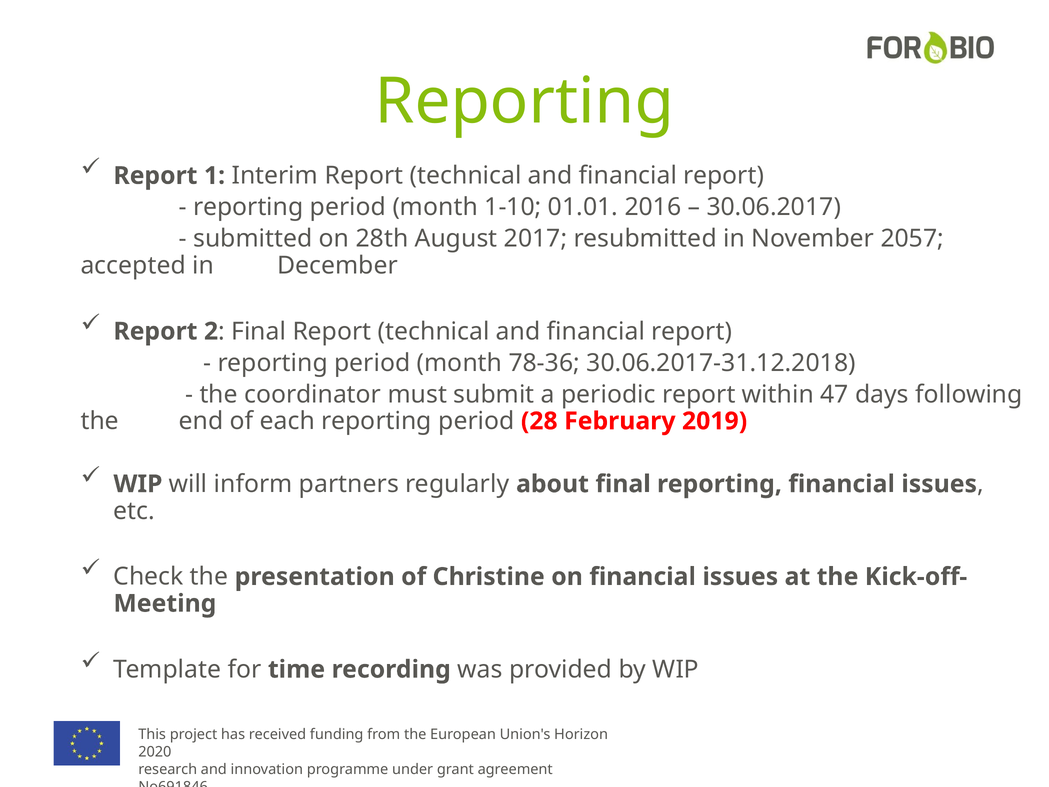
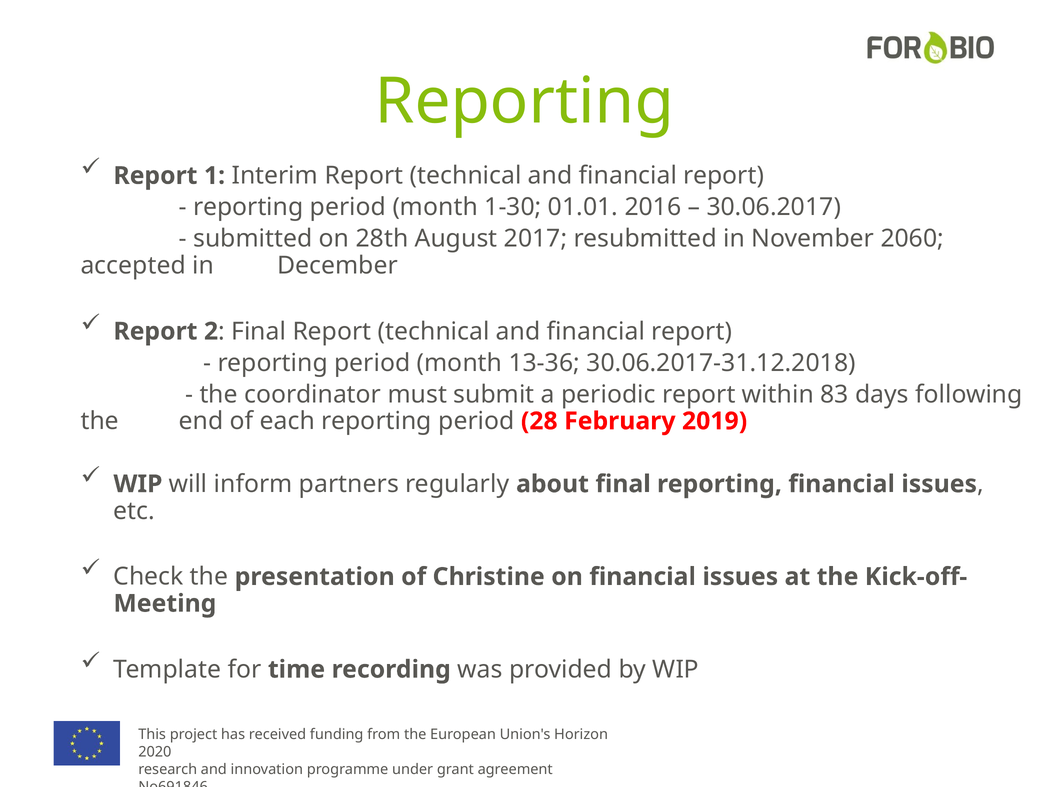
1-10: 1-10 -> 1-30
2057: 2057 -> 2060
78-36: 78-36 -> 13-36
47: 47 -> 83
